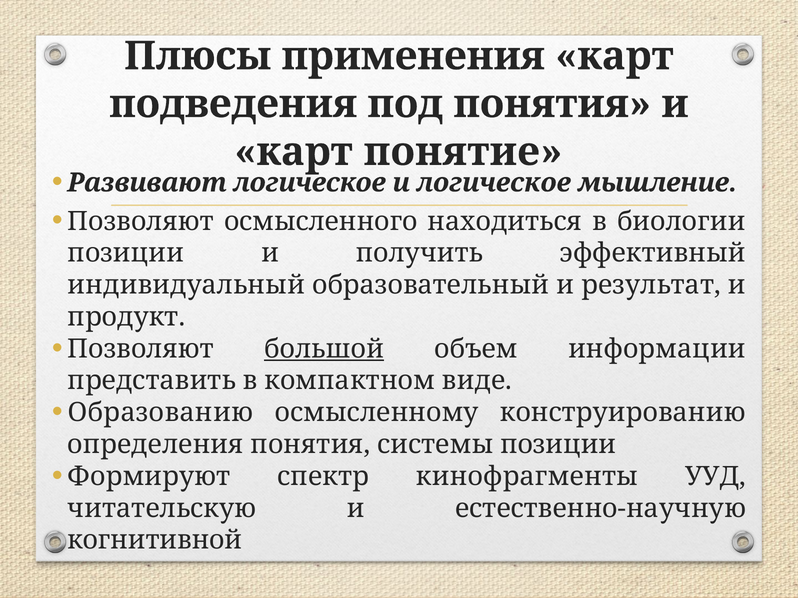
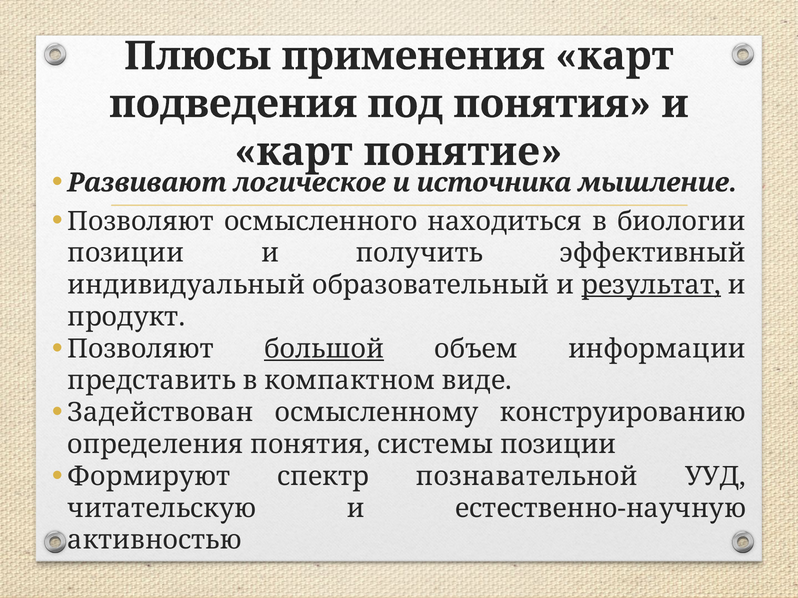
и логическое: логическое -> источника
результат underline: none -> present
Образованию: Образованию -> Задействован
кинофрагменты: кинофрагменты -> познавательной
когнитивной: когнитивной -> активностью
